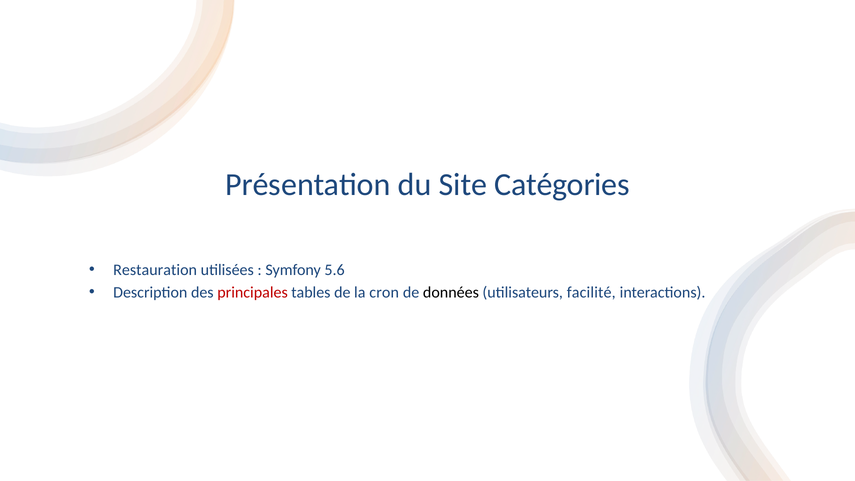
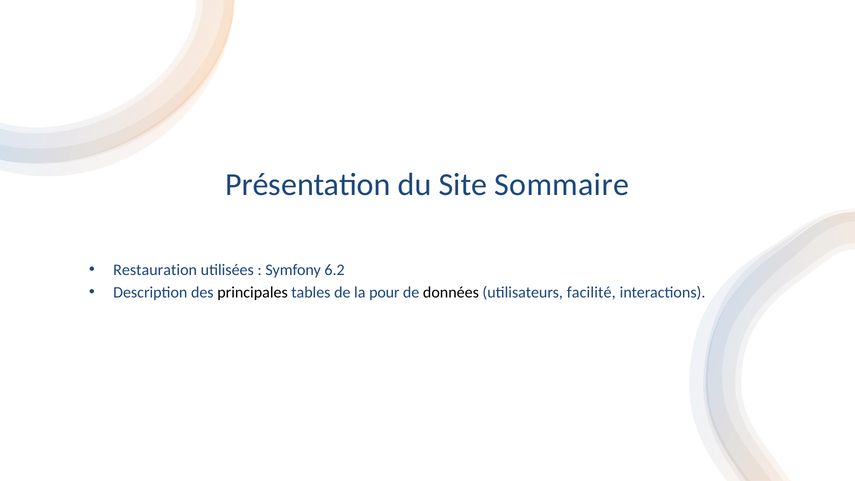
Catégories: Catégories -> Sommaire
5.6: 5.6 -> 6.2
principales colour: red -> black
cron: cron -> pour
